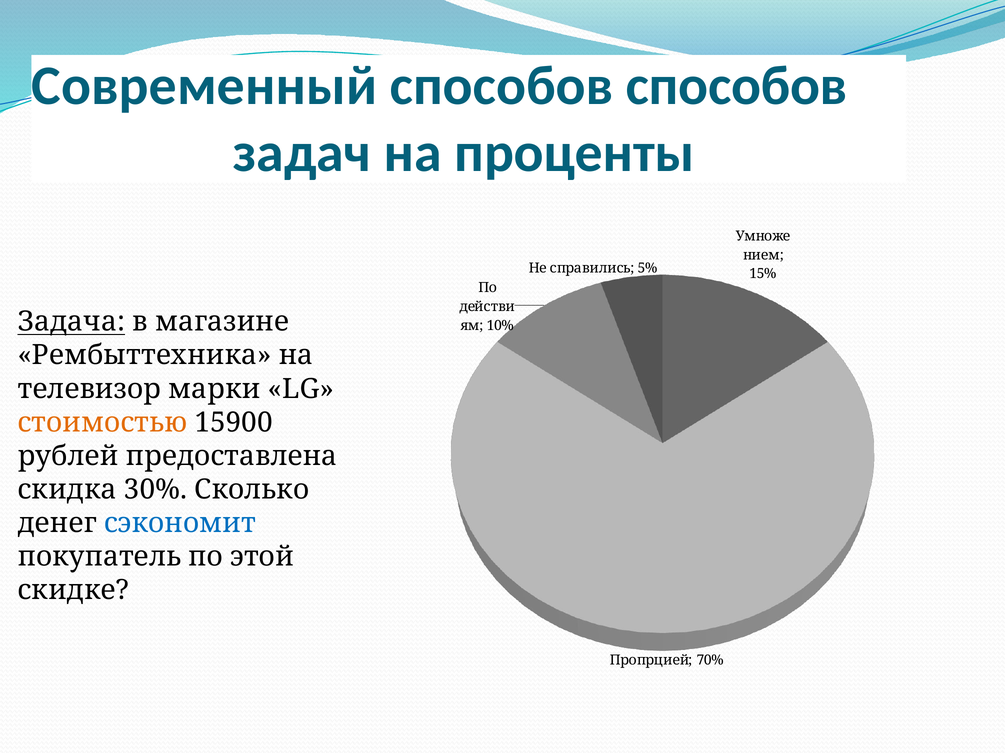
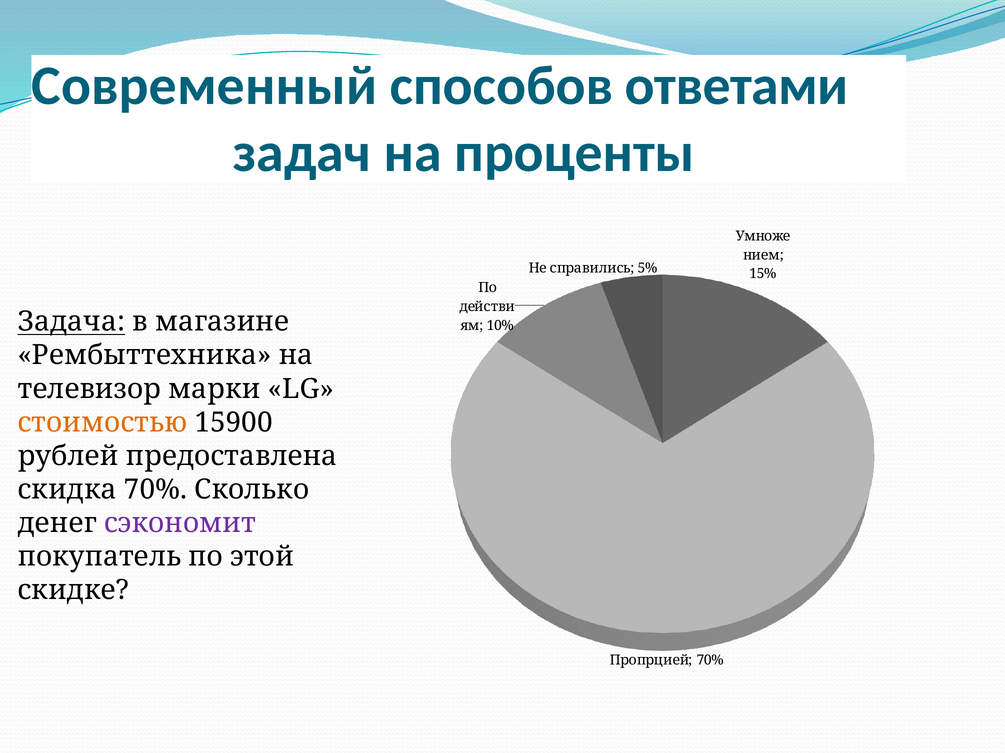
способов способов: способов -> ответами
скидка 30%: 30% -> 70%
сэкономит colour: blue -> purple
